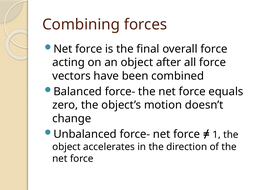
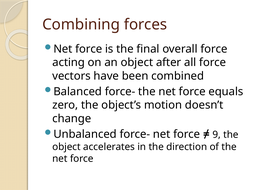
1: 1 -> 9
